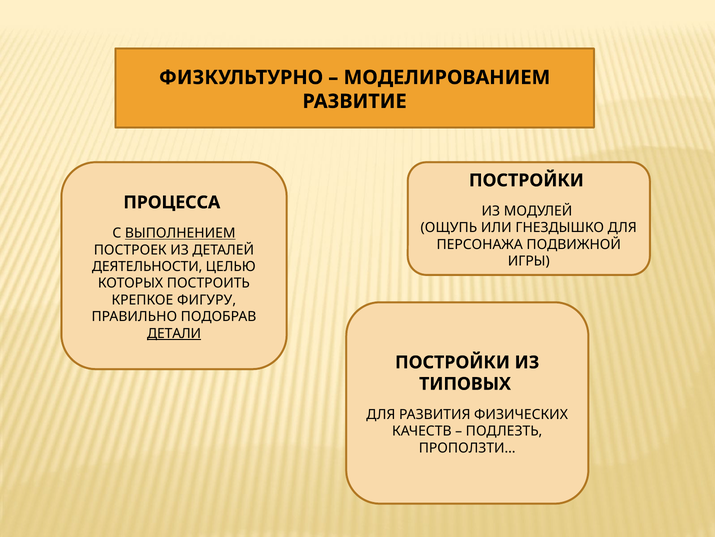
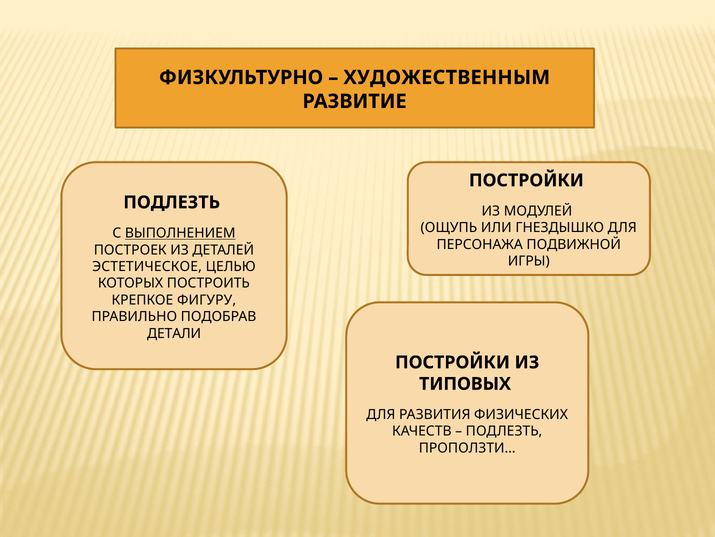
МОДЕЛИРОВАНИЕМ: МОДЕЛИРОВАНИЕМ -> ХУДОЖЕСТВЕННЫМ
ПРОЦЕССА at (172, 202): ПРОЦЕССА -> ПОДЛЕЗТЬ
ДЕЯТЕЛЬНОСТИ: ДЕЯТЕЛЬНОСТИ -> ЭСТЕТИЧЕСКОЕ
ДЕТАЛИ underline: present -> none
